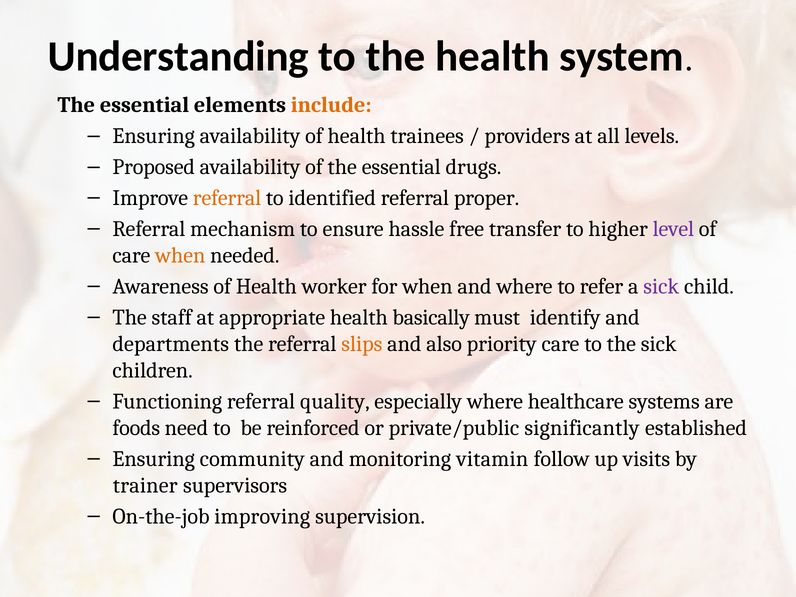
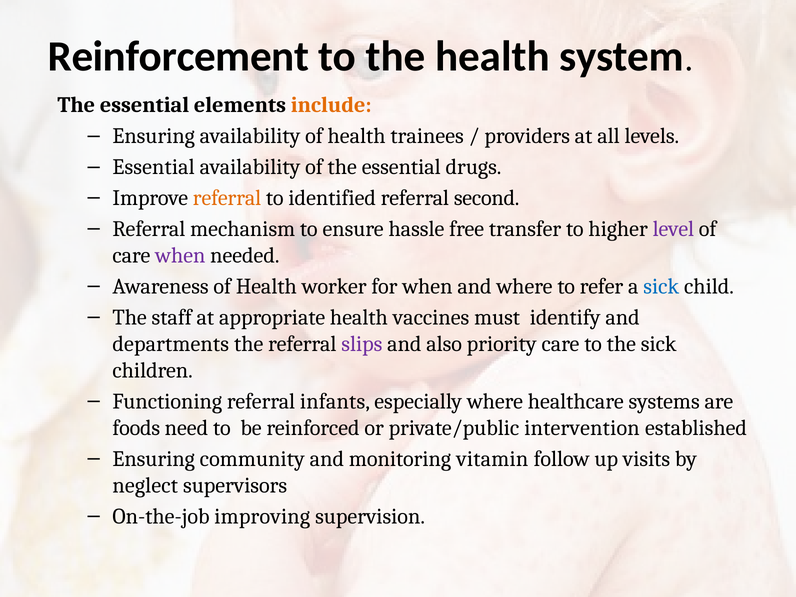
Understanding: Understanding -> Reinforcement
Proposed at (154, 167): Proposed -> Essential
proper: proper -> second
when at (180, 255) colour: orange -> purple
sick at (661, 286) colour: purple -> blue
basically: basically -> vaccines
slips colour: orange -> purple
quality: quality -> infants
significantly: significantly -> intervention
trainer: trainer -> neglect
